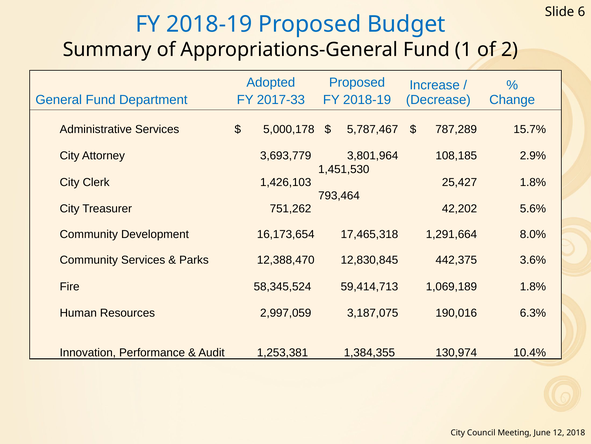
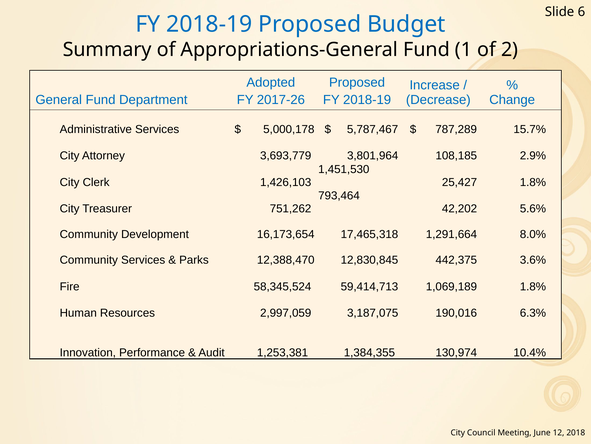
2017-33: 2017-33 -> 2017-26
